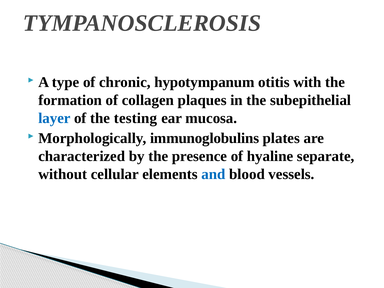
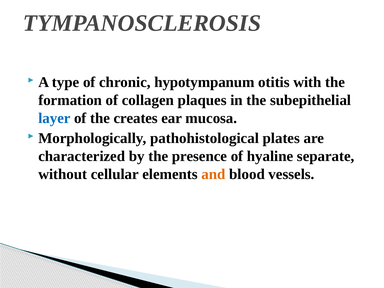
testing: testing -> creates
immunoglobulins: immunoglobulins -> pathohistological
and colour: blue -> orange
